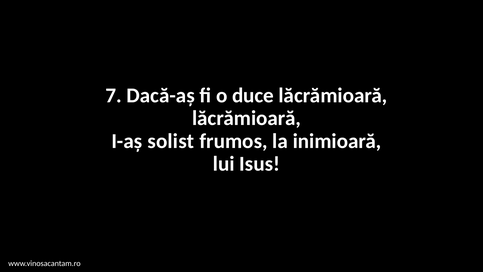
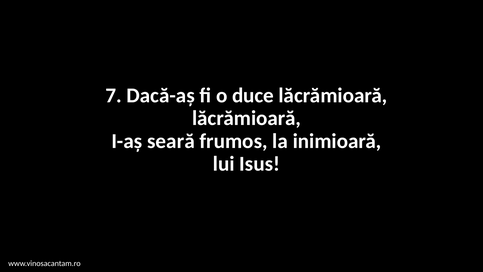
solist: solist -> seară
